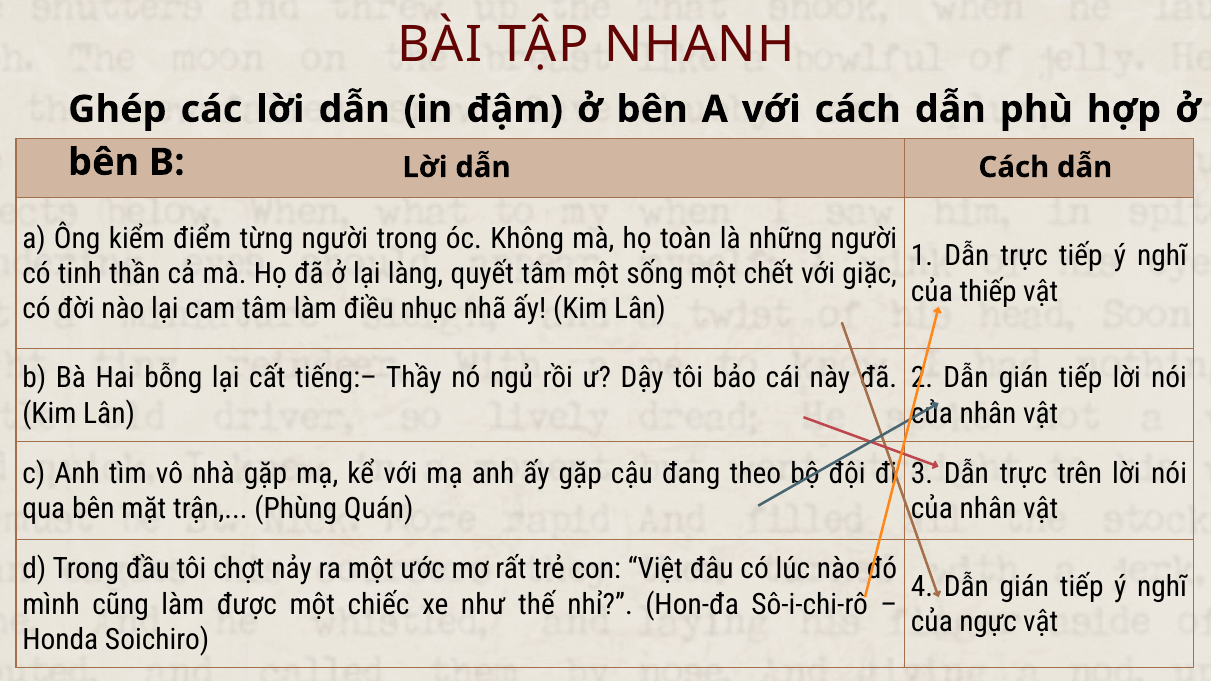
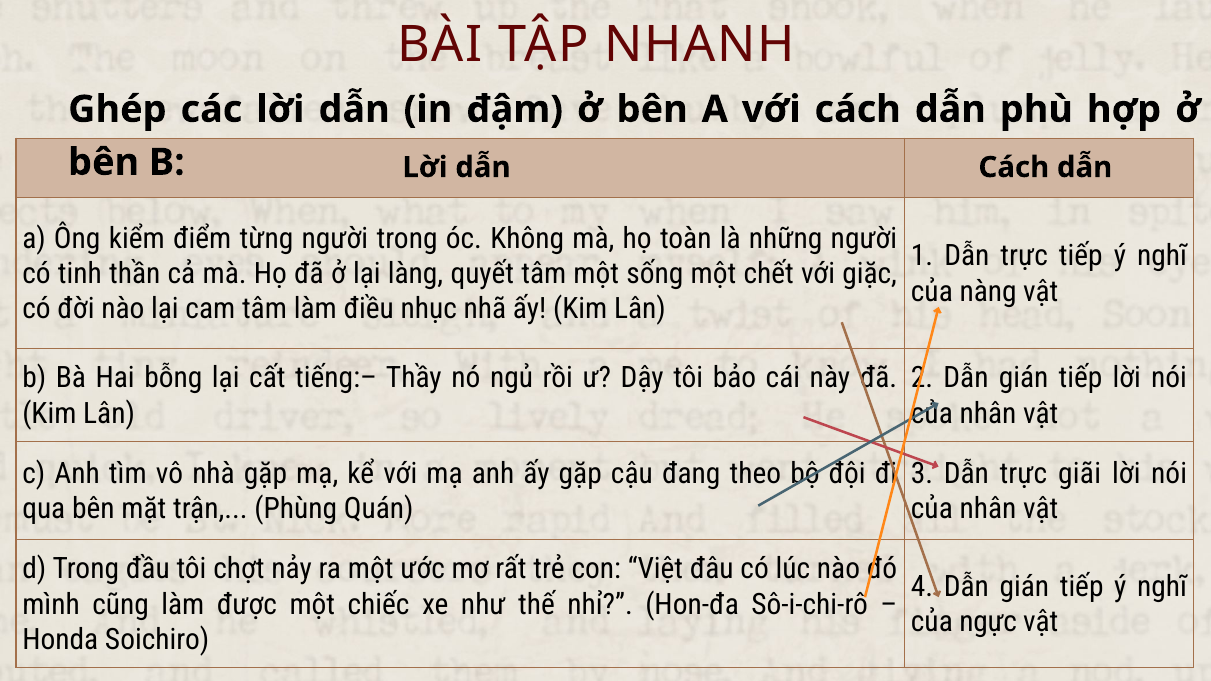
thiếp: thiếp -> nàng
trên: trên -> giãi
